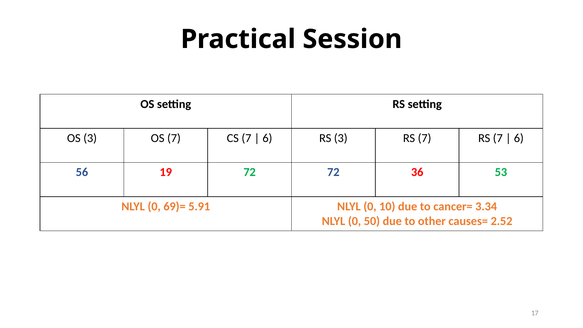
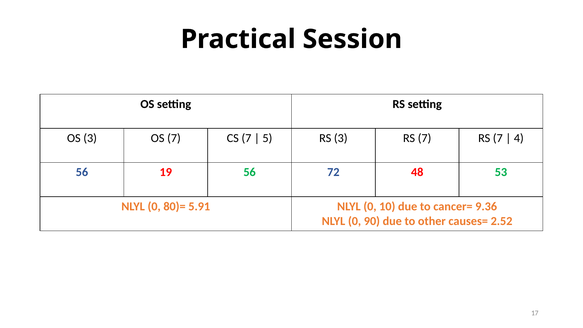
6 at (267, 138): 6 -> 5
6 at (519, 138): 6 -> 4
19 72: 72 -> 56
36: 36 -> 48
69)=: 69)= -> 80)=
3.34: 3.34 -> 9.36
50: 50 -> 90
